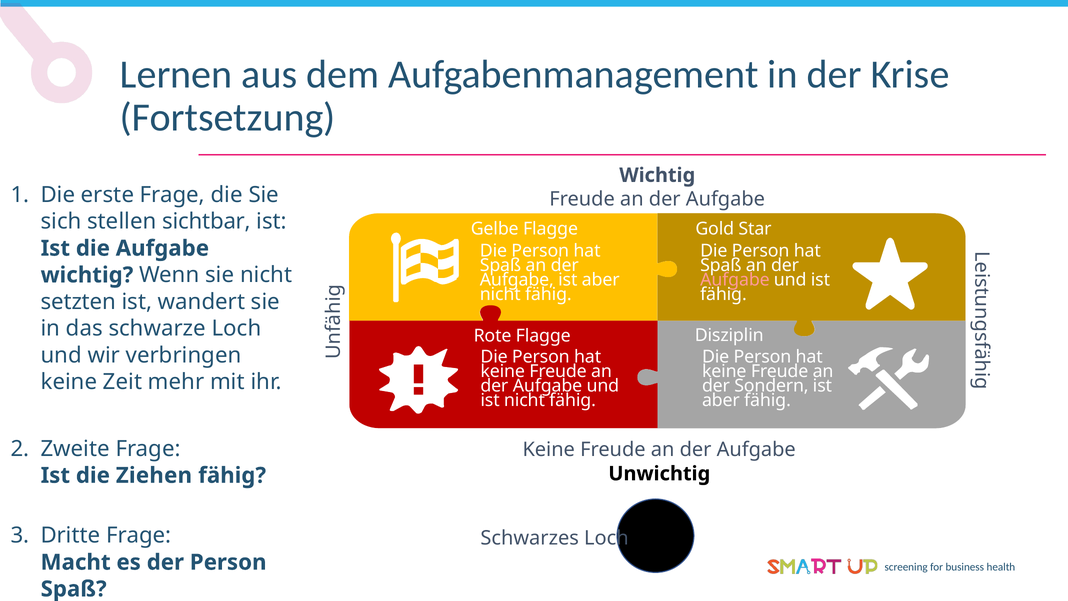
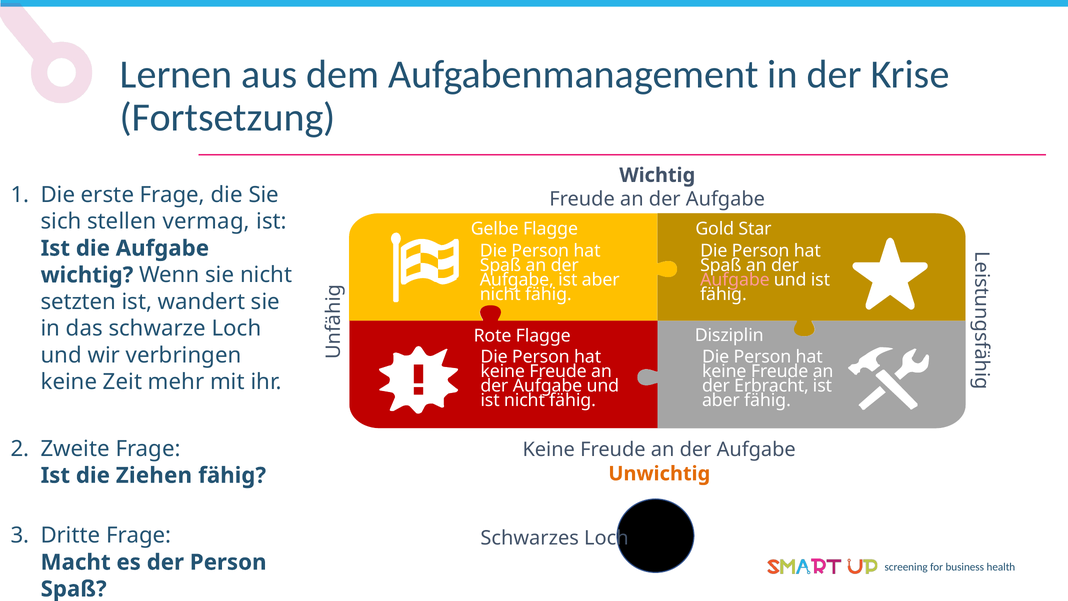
sichtbar: sichtbar -> vermag
Sondern: Sondern -> Erbracht
Unwichtig colour: black -> orange
